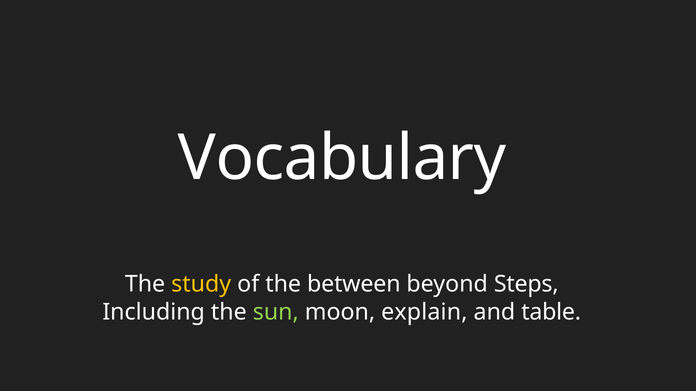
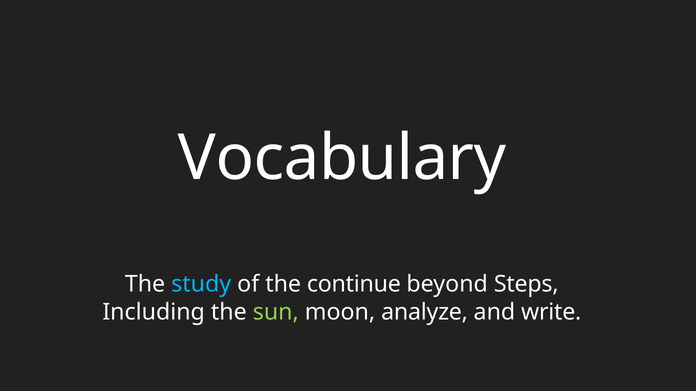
study colour: yellow -> light blue
between: between -> continue
explain: explain -> analyze
table: table -> write
